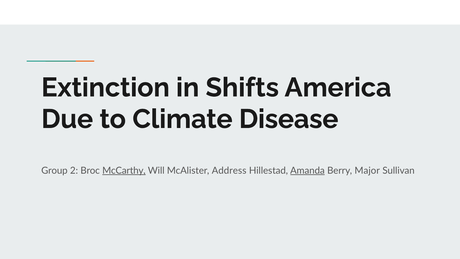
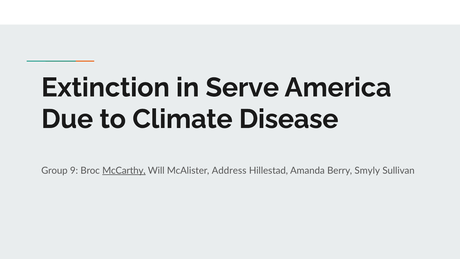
Shifts: Shifts -> Serve
2: 2 -> 9
Amanda underline: present -> none
Major: Major -> Smyly
